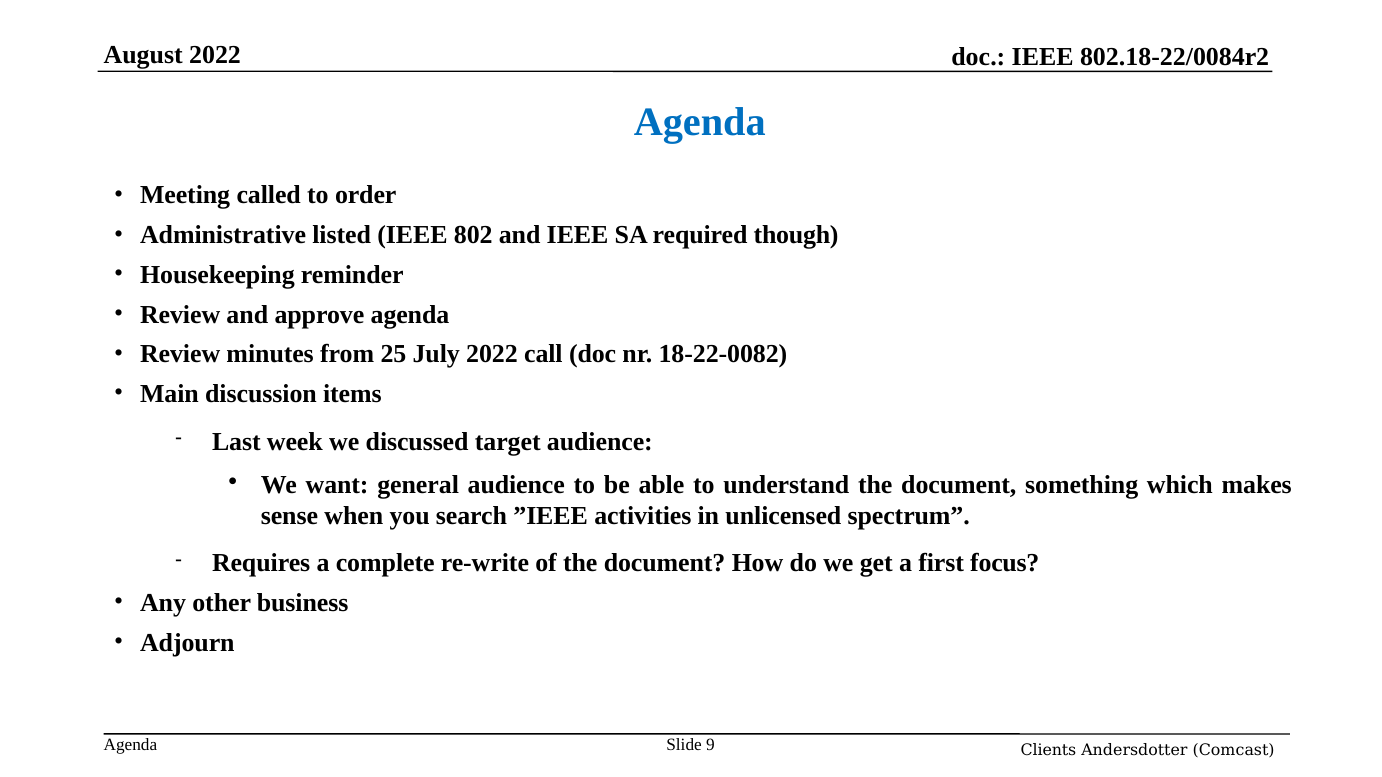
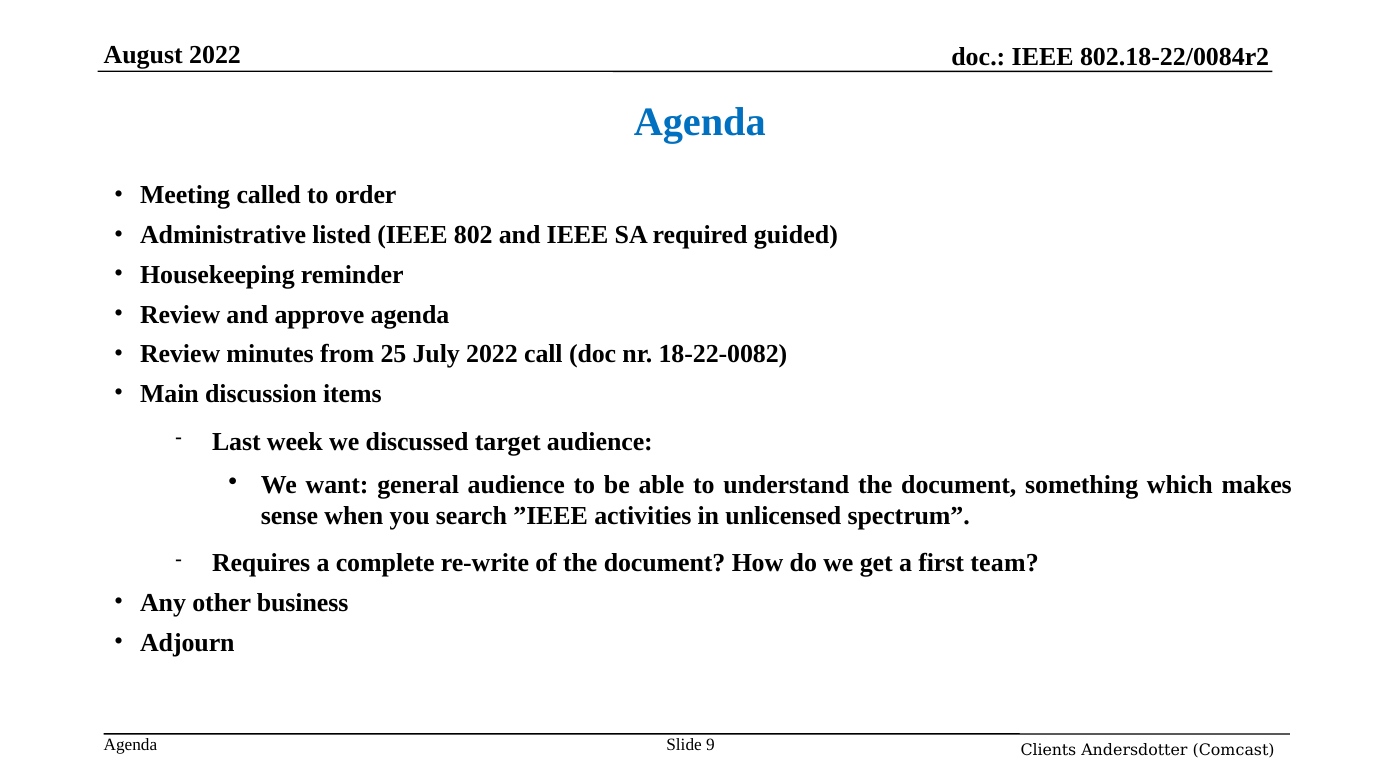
though: though -> guided
focus: focus -> team
